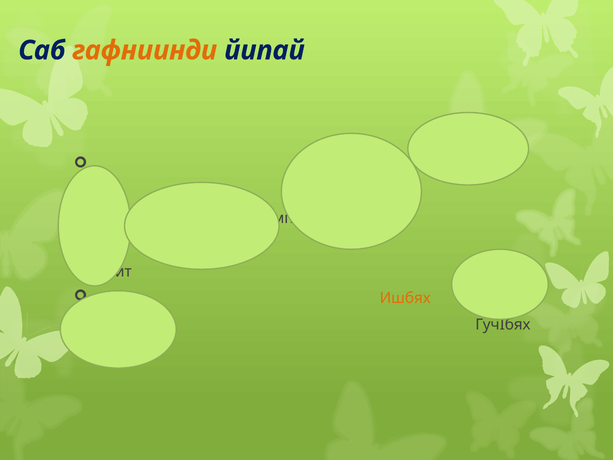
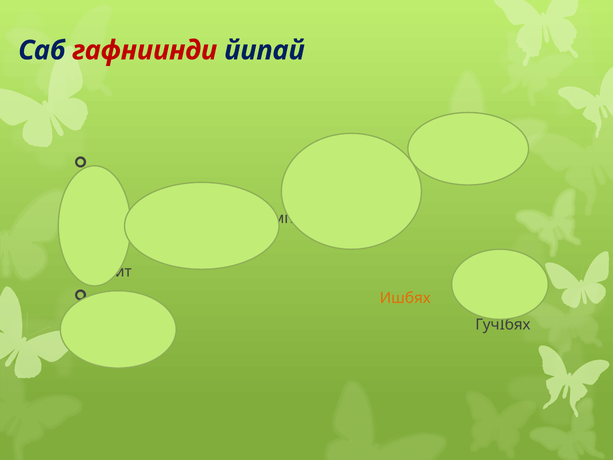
гафниинди colour: orange -> red
